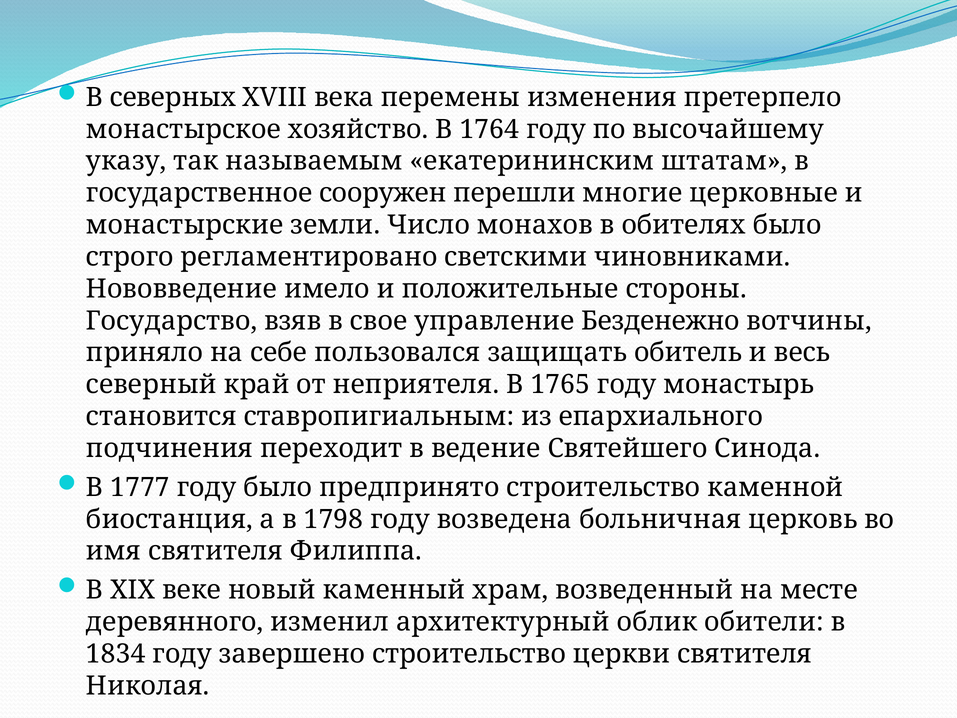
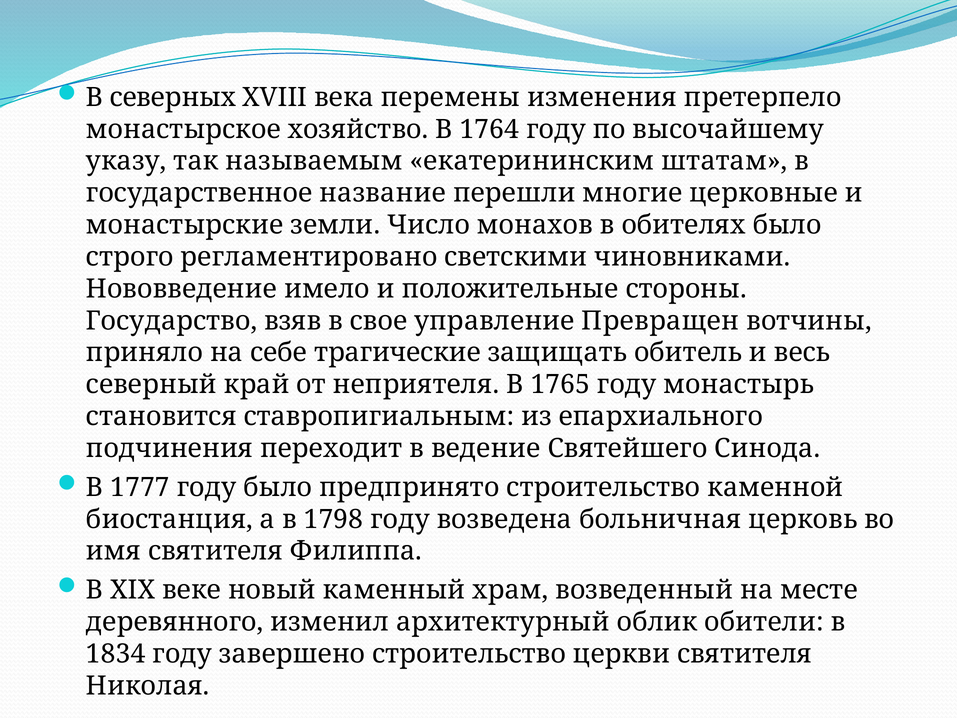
сооружен: сооружен -> название
Безденежно: Безденежно -> Превращен
пользовался: пользовался -> трагические
